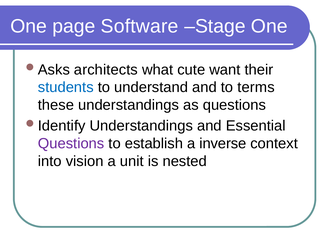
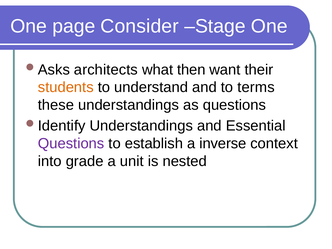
Software: Software -> Consider
cute: cute -> then
students colour: blue -> orange
vision: vision -> grade
